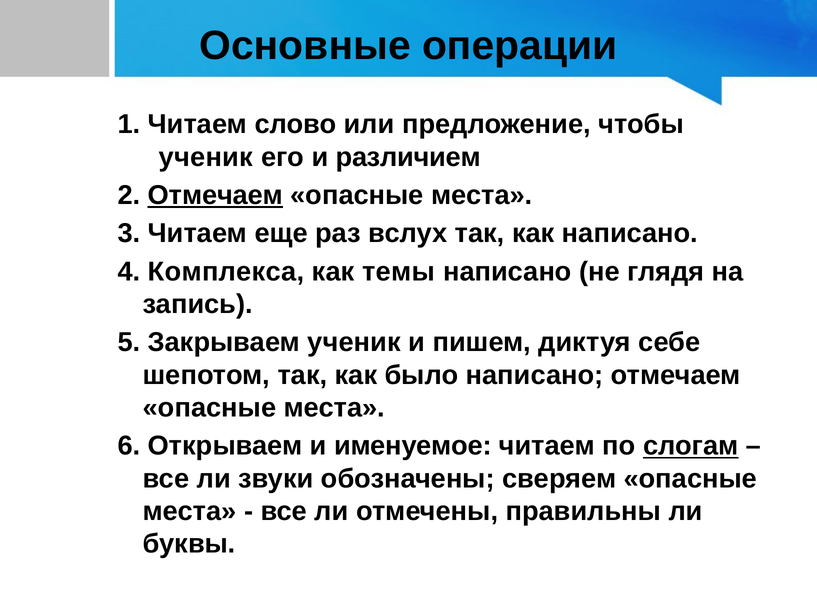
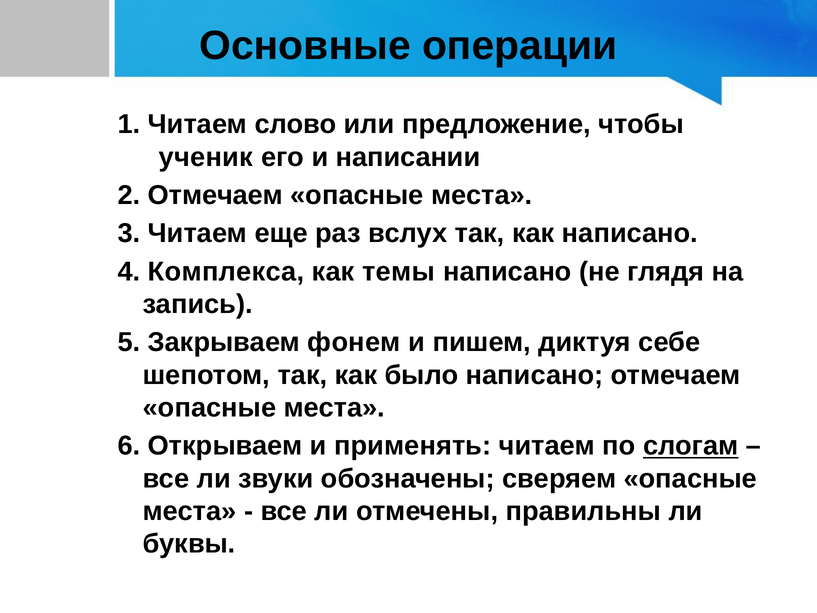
различием: различием -> написании
Отмечаем at (215, 195) underline: present -> none
Закрываем ученик: ученик -> фонем
именуемое: именуемое -> применять
